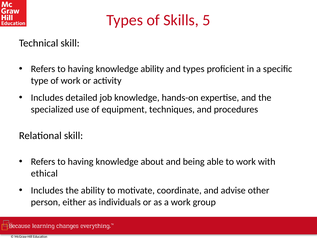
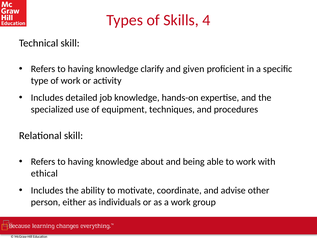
5: 5 -> 4
knowledge ability: ability -> clarify
and types: types -> given
